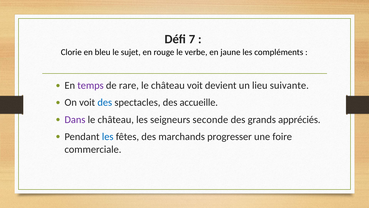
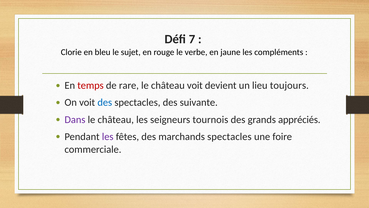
temps colour: purple -> red
suivante: suivante -> toujours
accueille: accueille -> suivante
seconde: seconde -> tournois
les at (108, 136) colour: blue -> purple
marchands progresser: progresser -> spectacles
